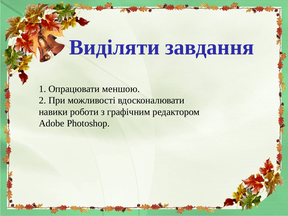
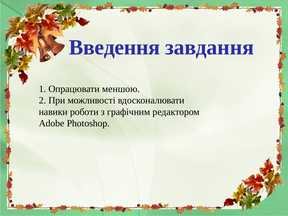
Виділяти: Виділяти -> Введення
